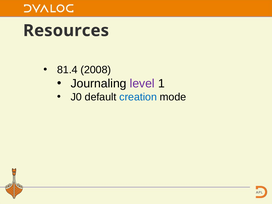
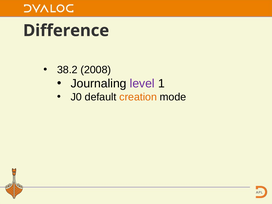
Resources: Resources -> Difference
81.4: 81.4 -> 38.2
creation colour: blue -> orange
